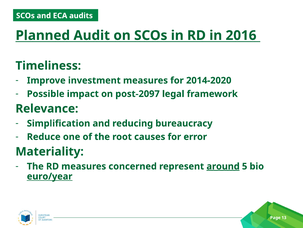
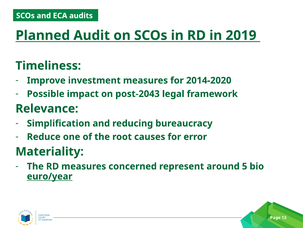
2016: 2016 -> 2019
post-2097: post-2097 -> post-2043
around underline: present -> none
